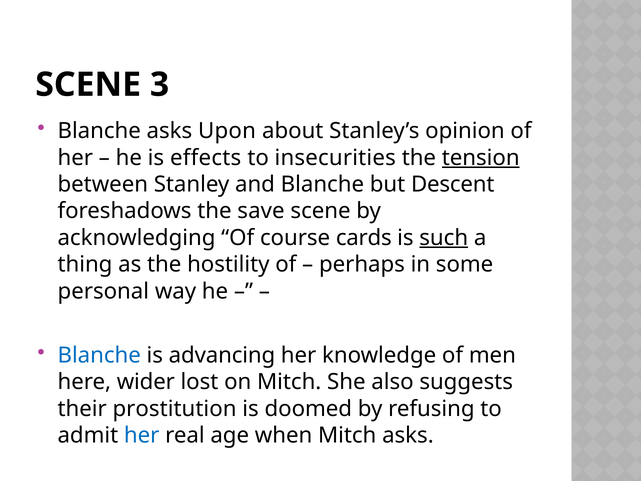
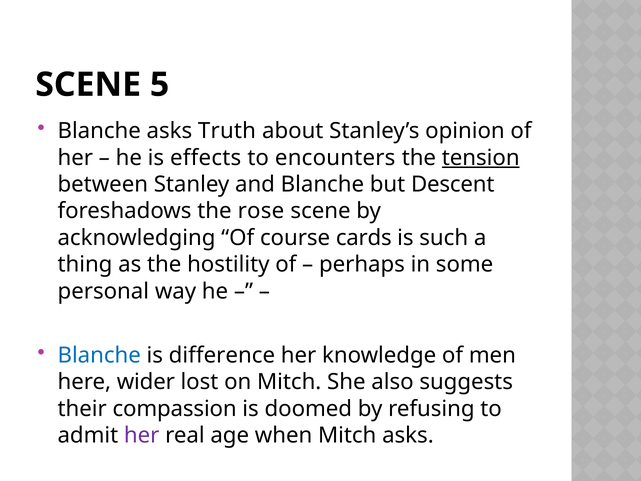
3: 3 -> 5
Upon: Upon -> Truth
insecurities: insecurities -> encounters
save: save -> rose
such underline: present -> none
advancing: advancing -> difference
prostitution: prostitution -> compassion
her at (142, 435) colour: blue -> purple
